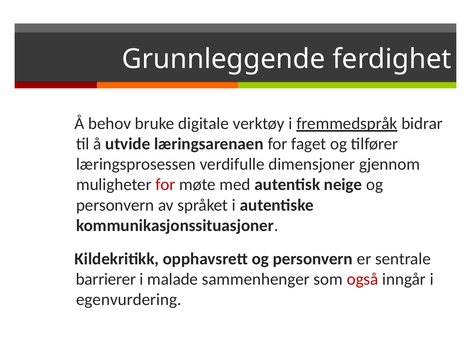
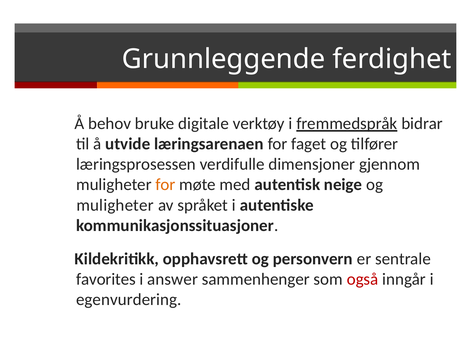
for at (165, 185) colour: red -> orange
personvern at (115, 205): personvern -> muligheter
barrierer: barrierer -> favorites
malade: malade -> answer
